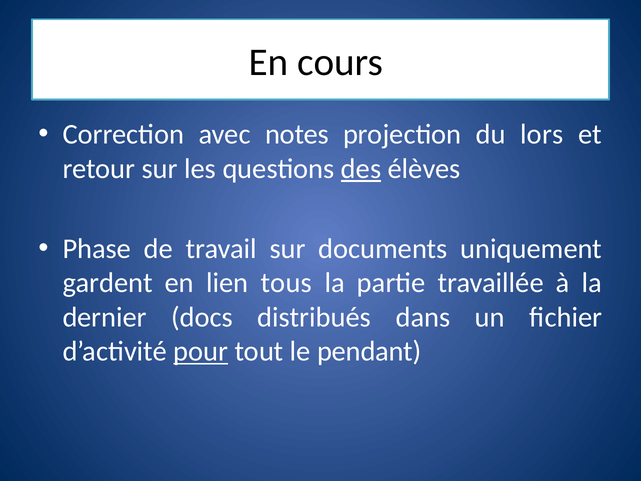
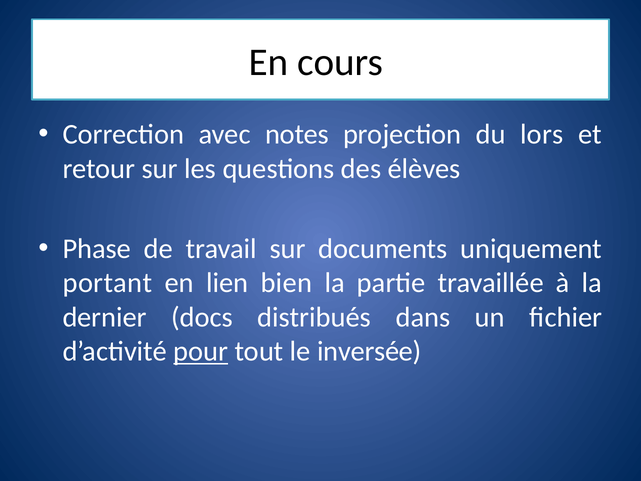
des underline: present -> none
gardent: gardent -> portant
tous: tous -> bien
pendant: pendant -> inversée
